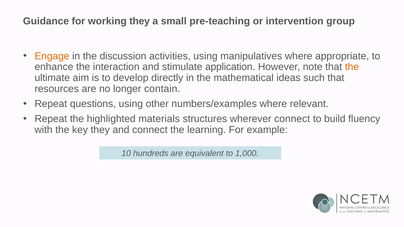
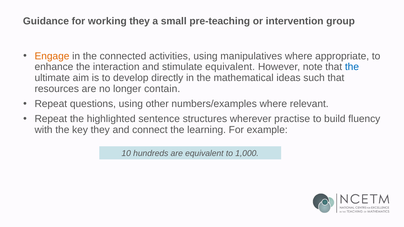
discussion: discussion -> connected
stimulate application: application -> equivalent
the at (352, 67) colour: orange -> blue
materials: materials -> sentence
wherever connect: connect -> practise
